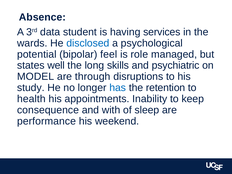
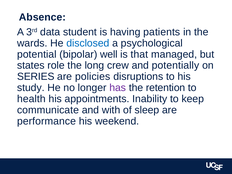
services: services -> patients
feel: feel -> well
role: role -> that
well: well -> role
skills: skills -> crew
psychiatric: psychiatric -> potentially
MODEL: MODEL -> SERIES
through: through -> policies
has colour: blue -> purple
consequence: consequence -> communicate
